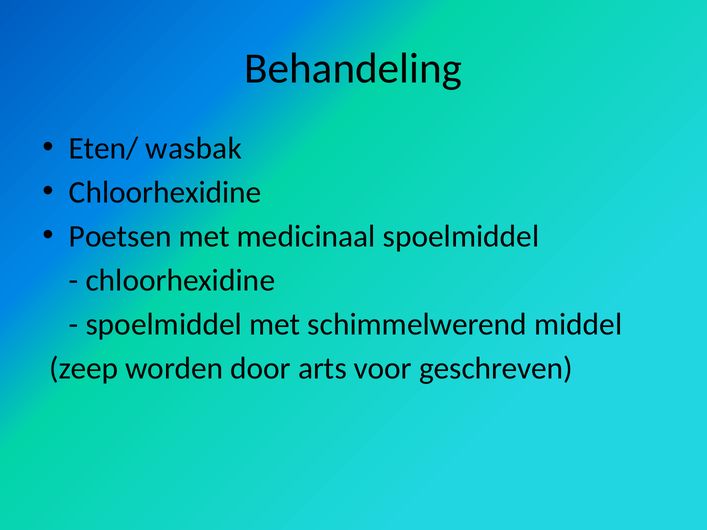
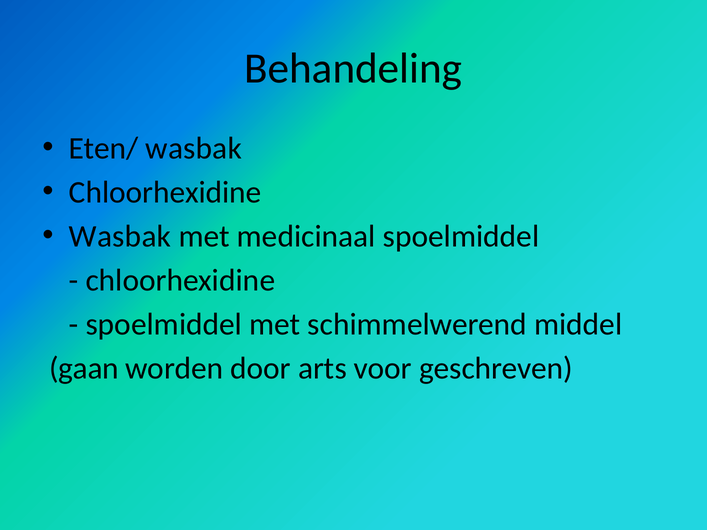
Poetsen at (120, 236): Poetsen -> Wasbak
zeep: zeep -> gaan
